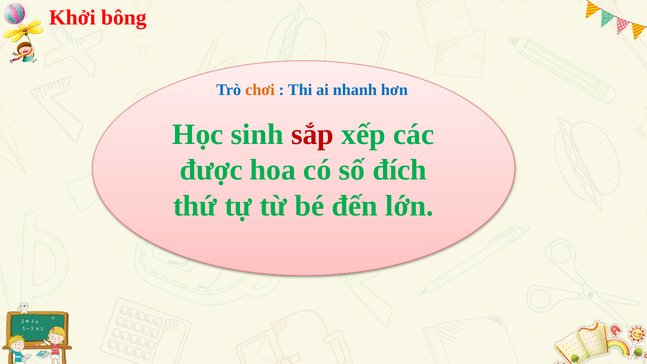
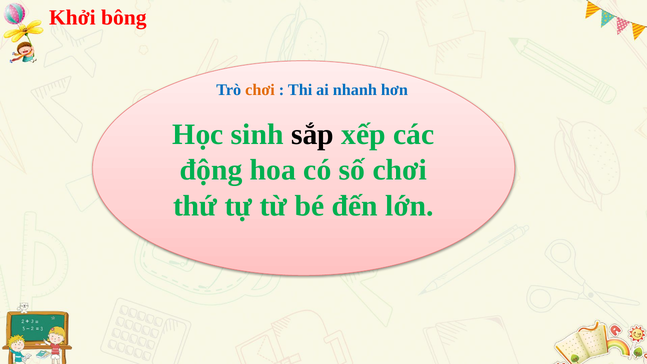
sắp colour: red -> black
được: được -> động
số đích: đích -> chơi
